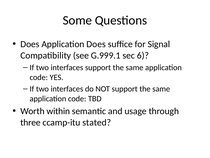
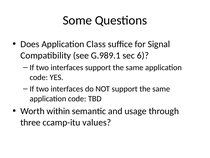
Application Does: Does -> Class
G.999.1: G.999.1 -> G.989.1
stated: stated -> values
